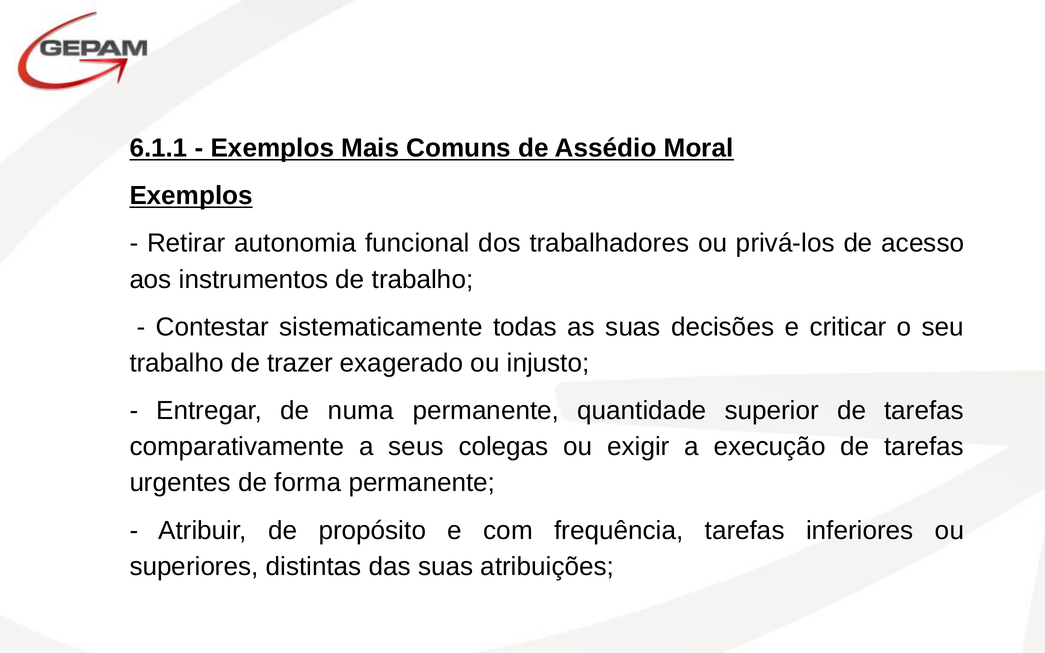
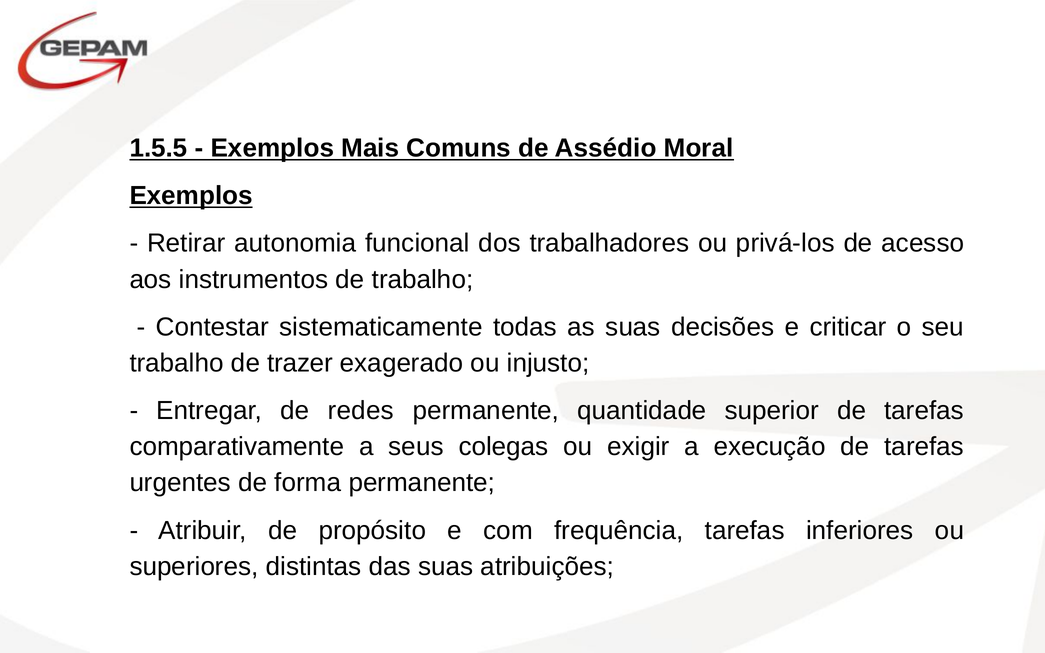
6.1.1: 6.1.1 -> 1.5.5
numa: numa -> redes
